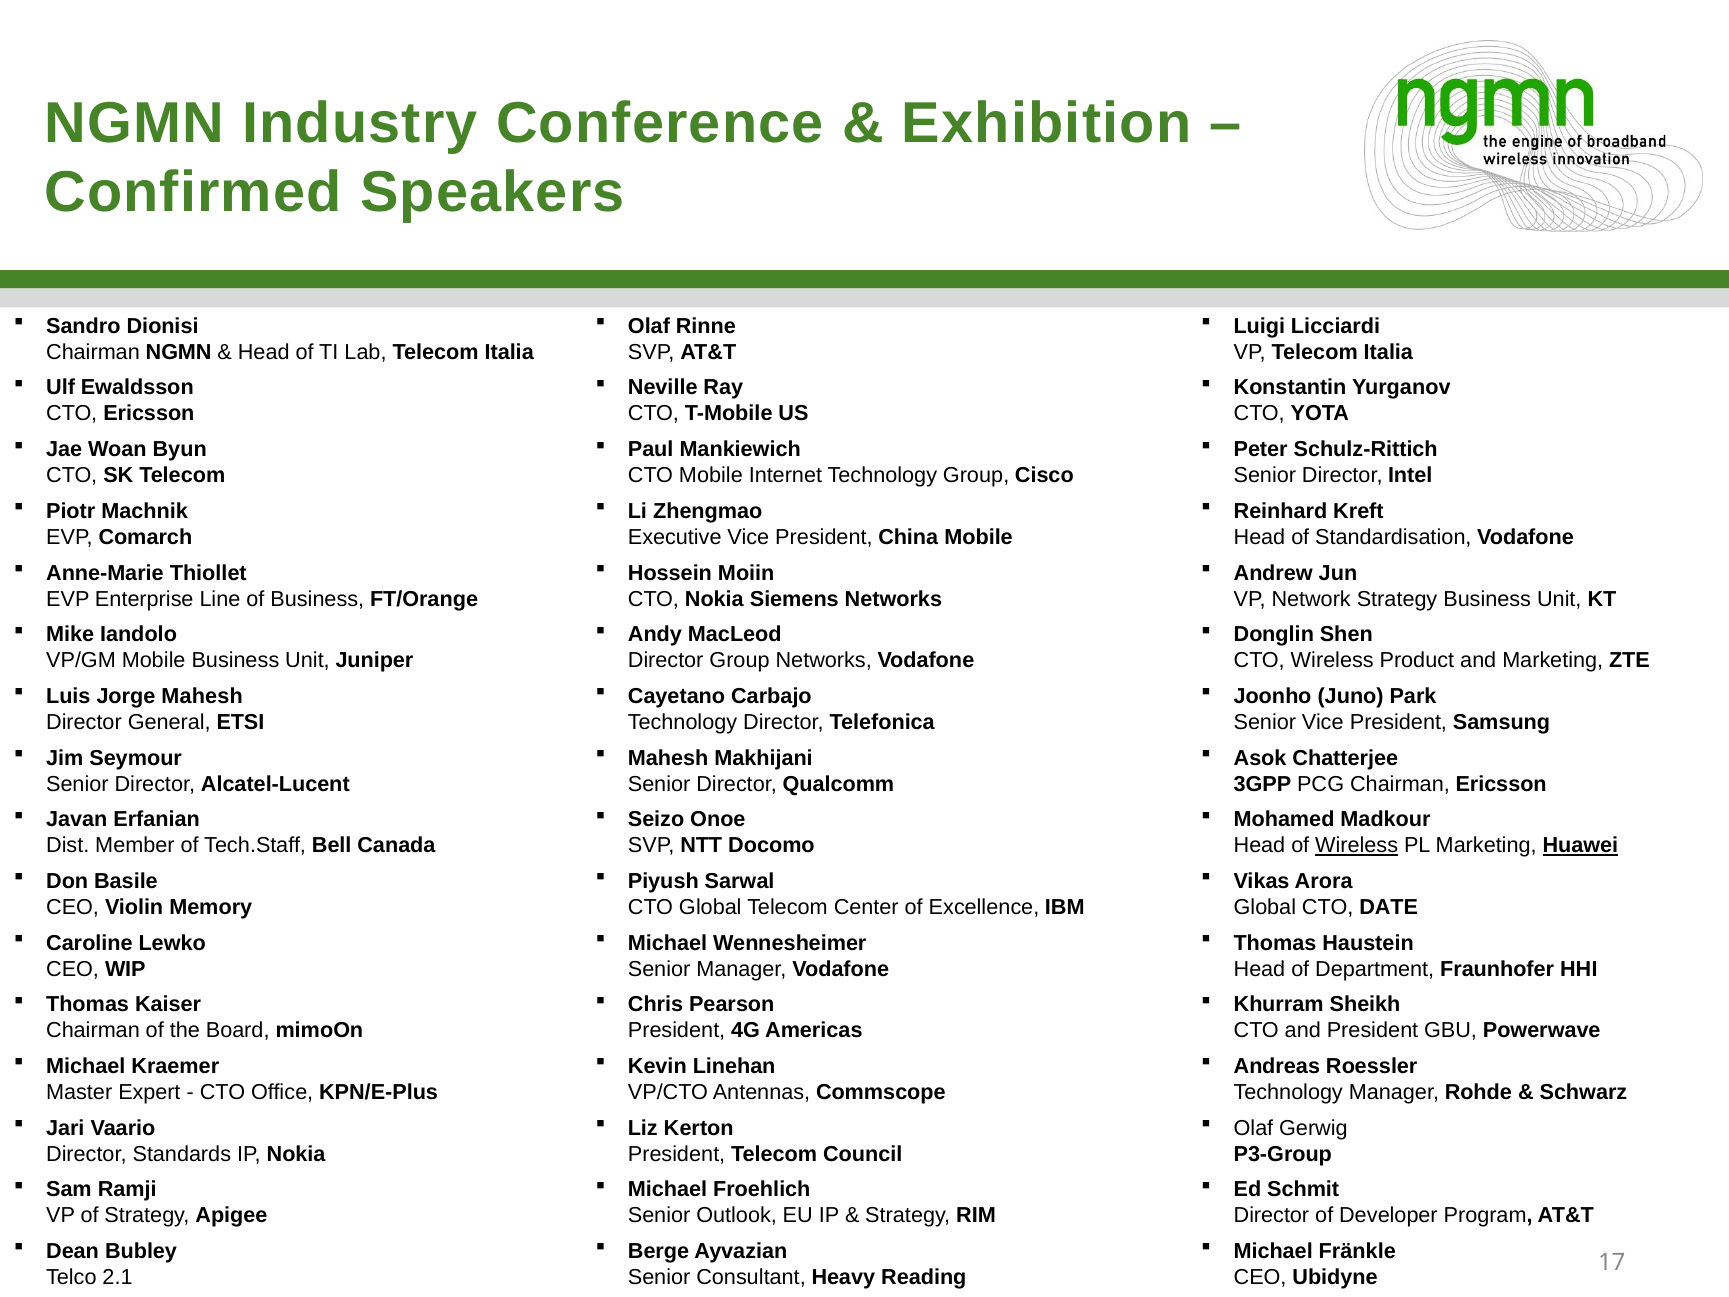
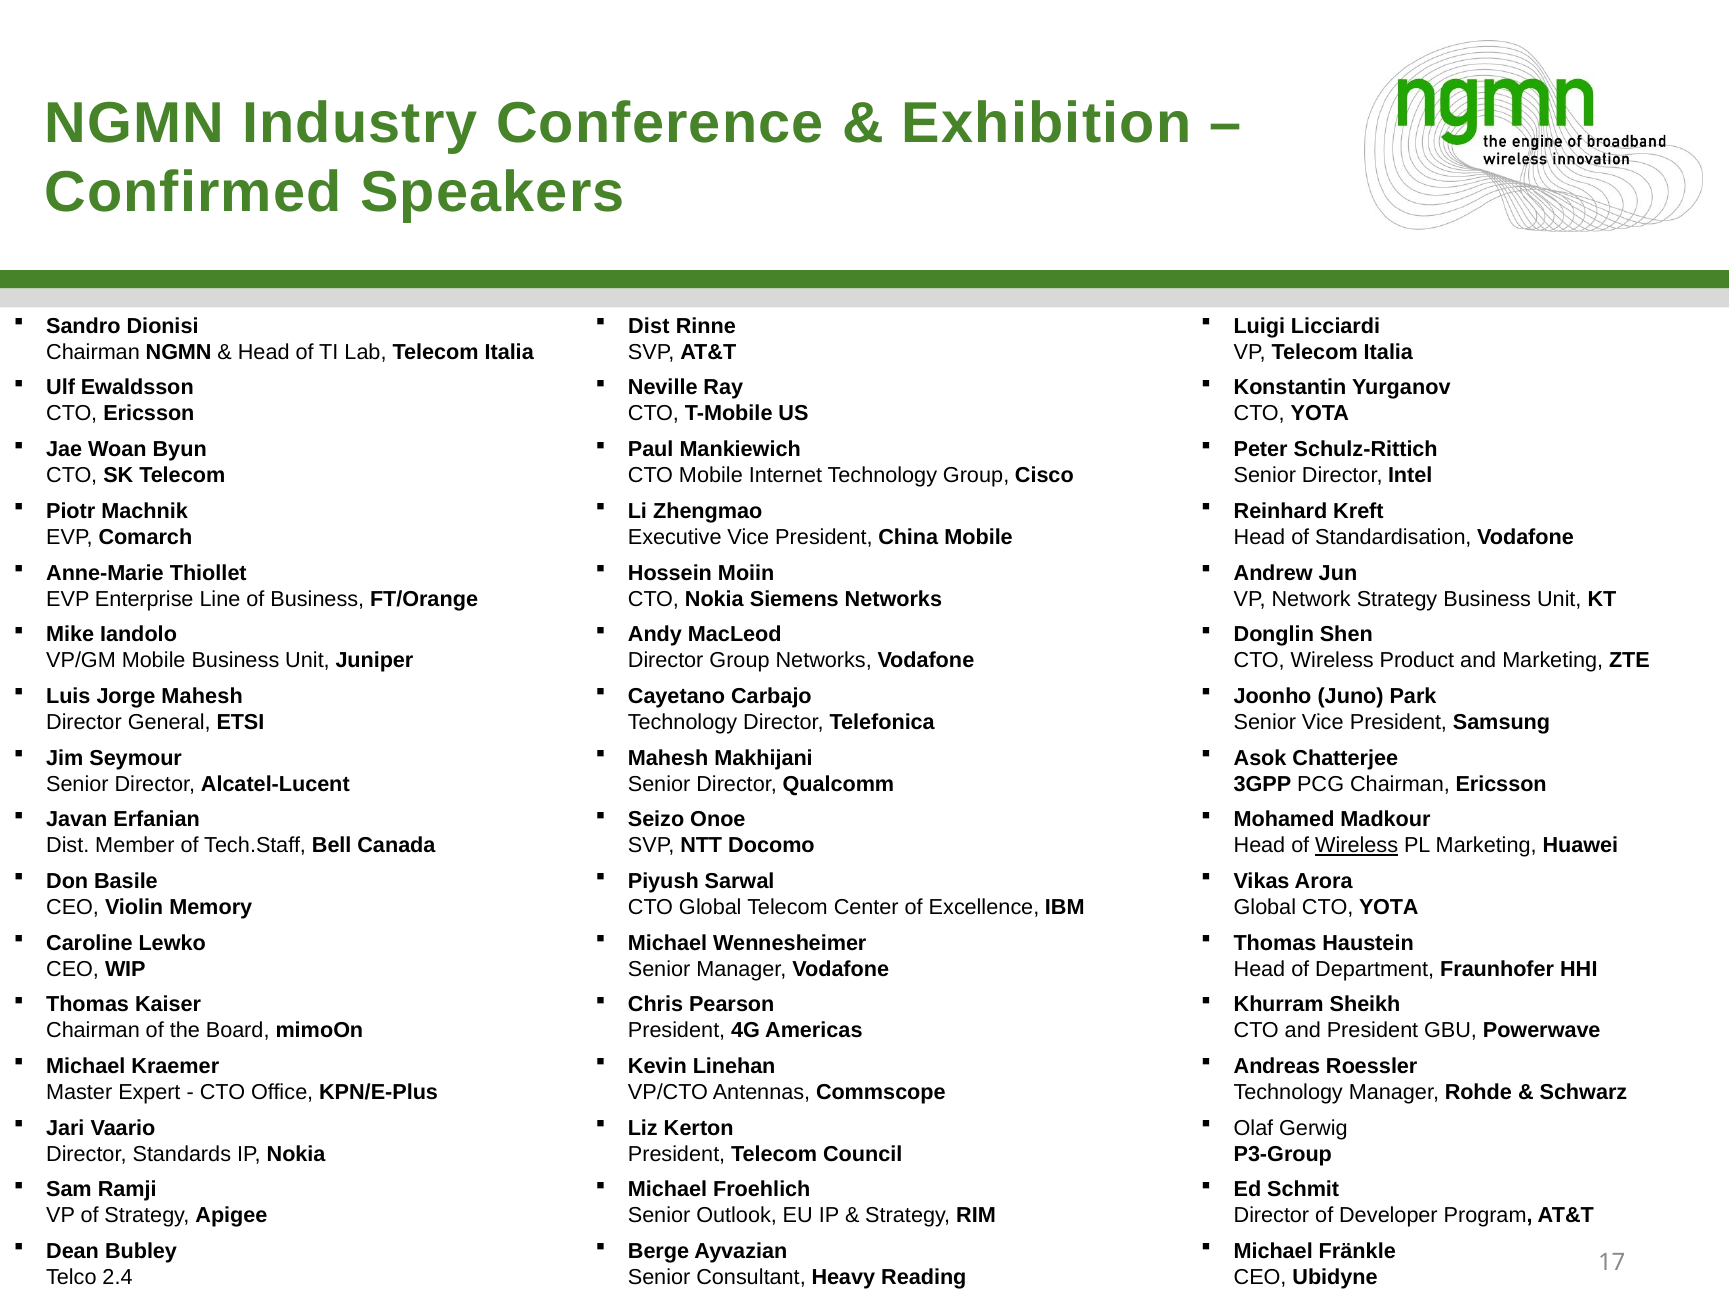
Olaf at (649, 326): Olaf -> Dist
Huawei underline: present -> none
Global CTO DATE: DATE -> YOTA
2.1: 2.1 -> 2.4
